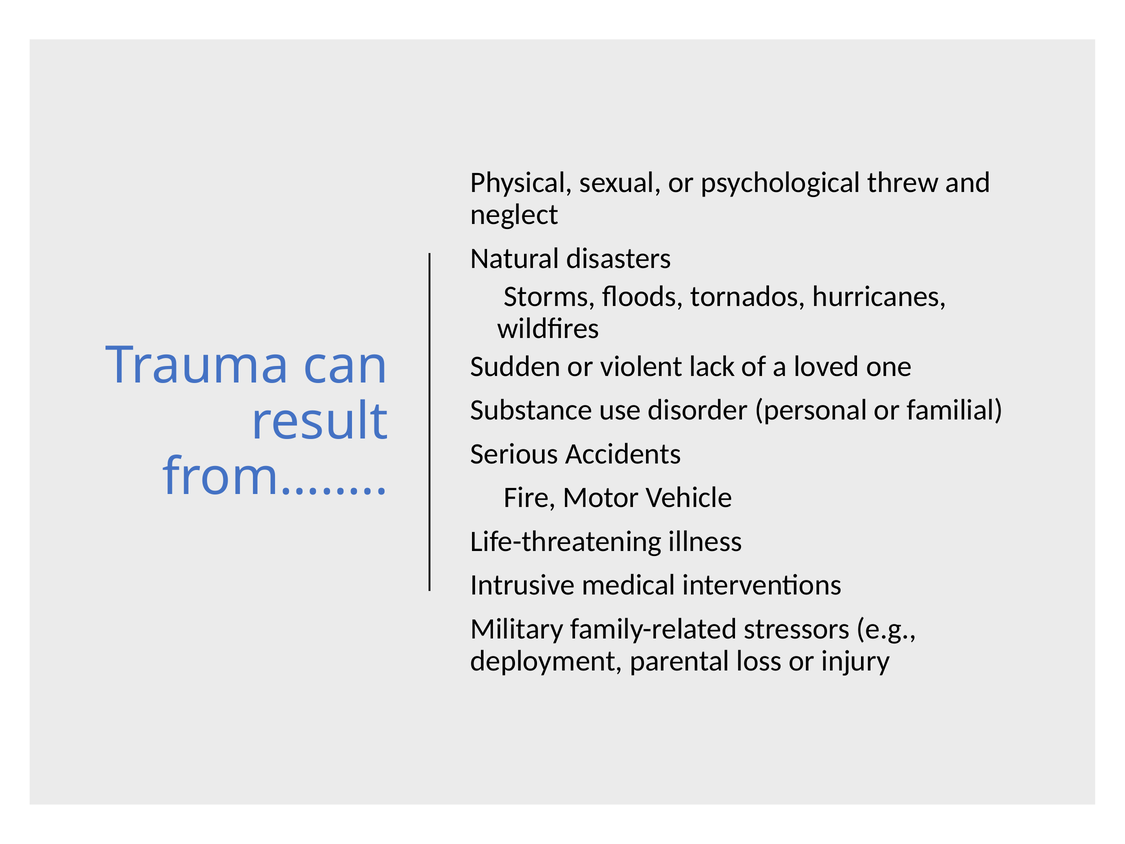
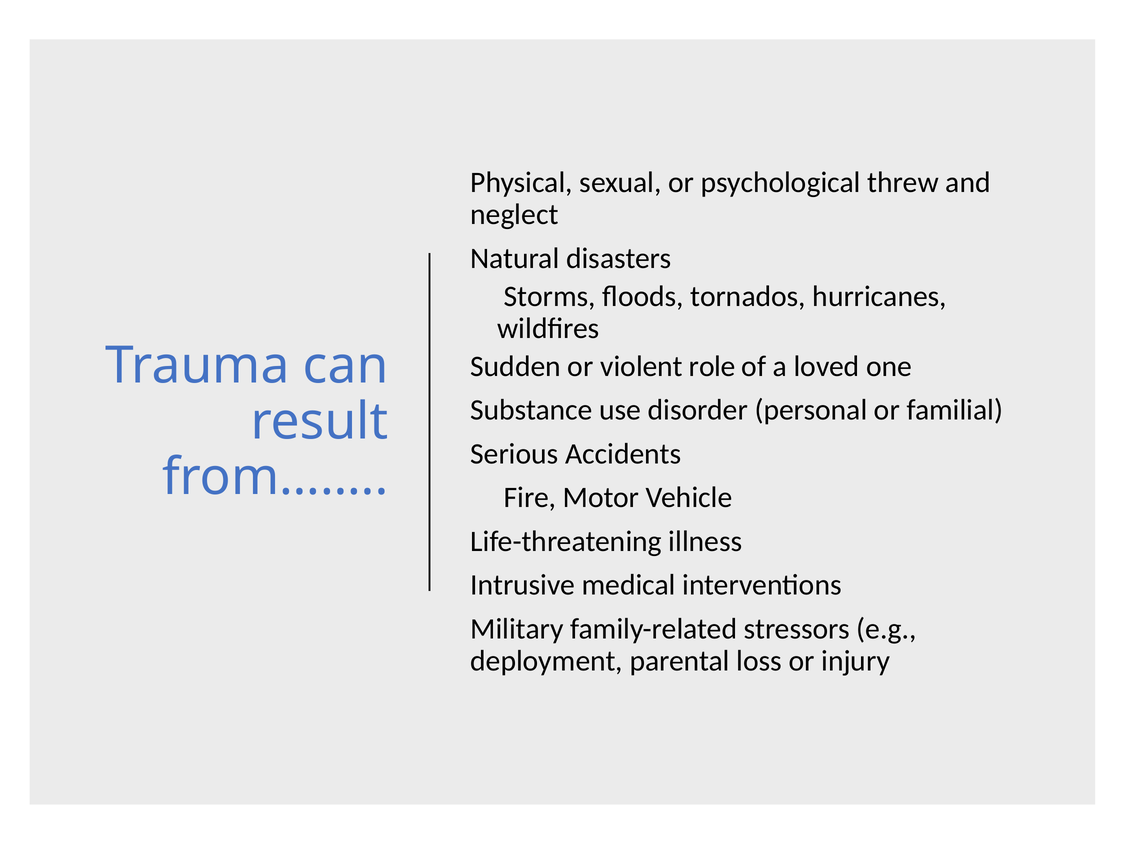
lack: lack -> role
